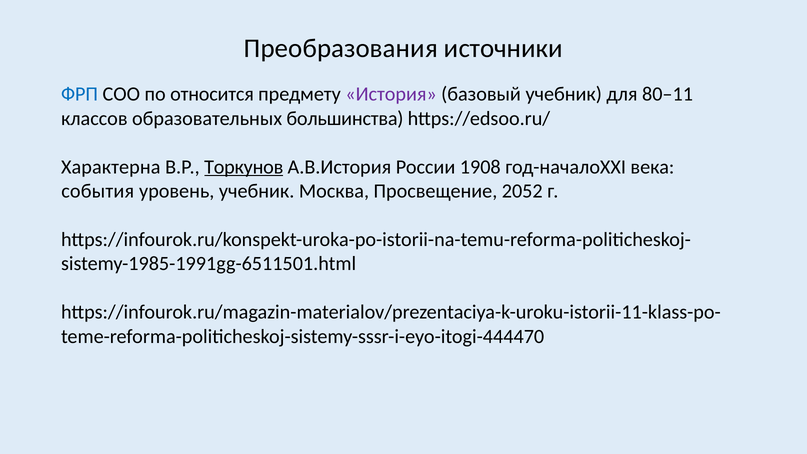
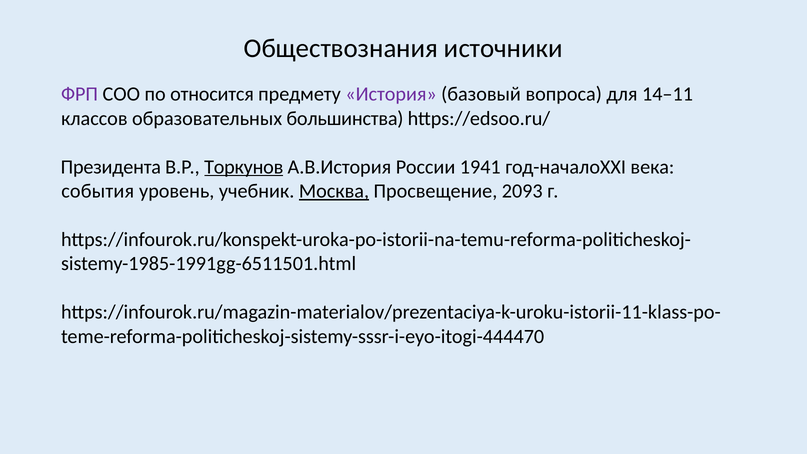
Преобразования: Преобразования -> Обществознания
ФРП colour: blue -> purple
базовый учебник: учебник -> вопроса
80–11: 80–11 -> 14–11
Характерна: Характерна -> Президента
1908: 1908 -> 1941
Москва underline: none -> present
2052: 2052 -> 2093
